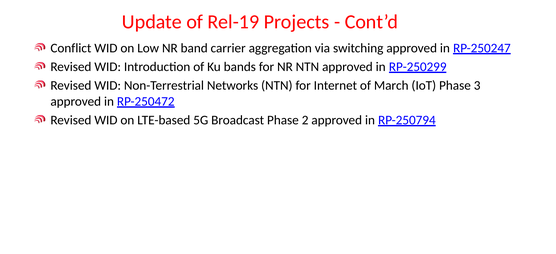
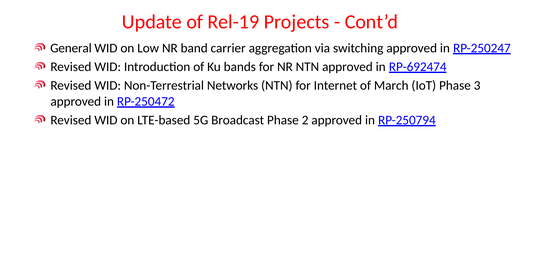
Conflict: Conflict -> General
RP-250299: RP-250299 -> RP-692474
